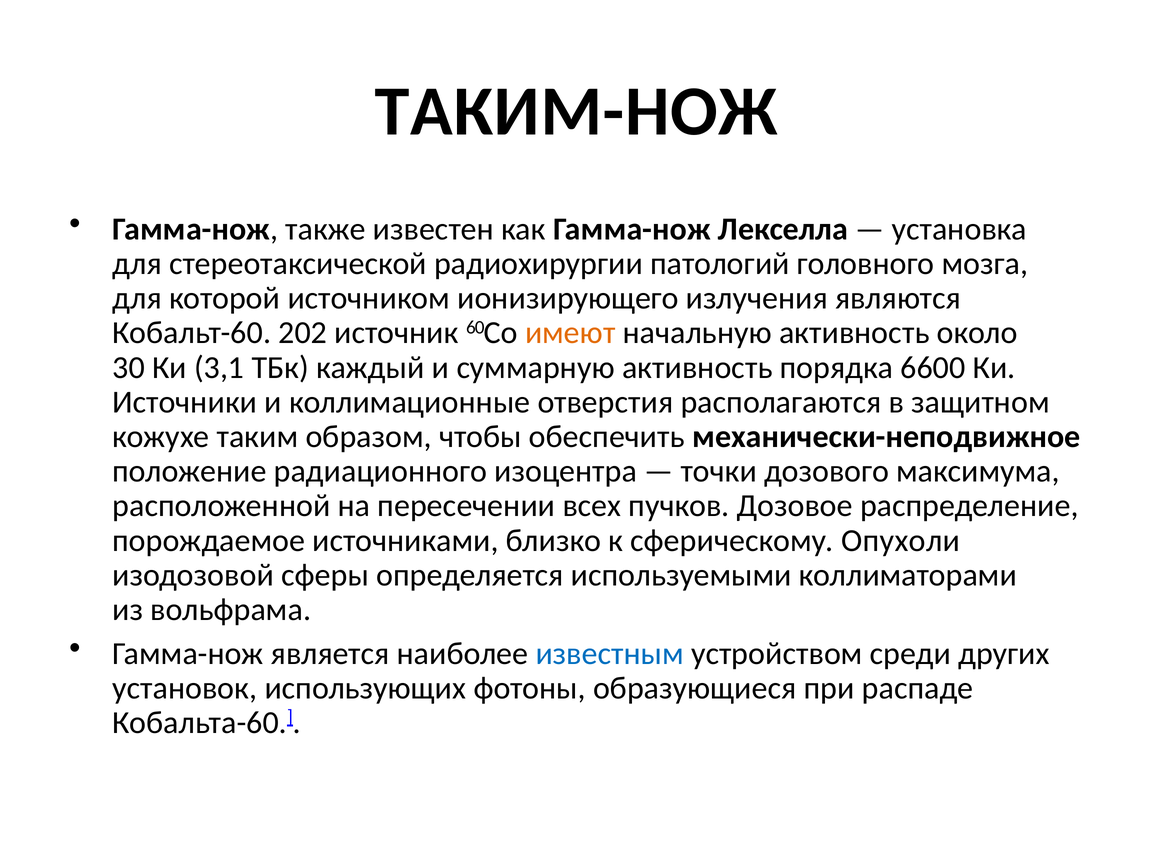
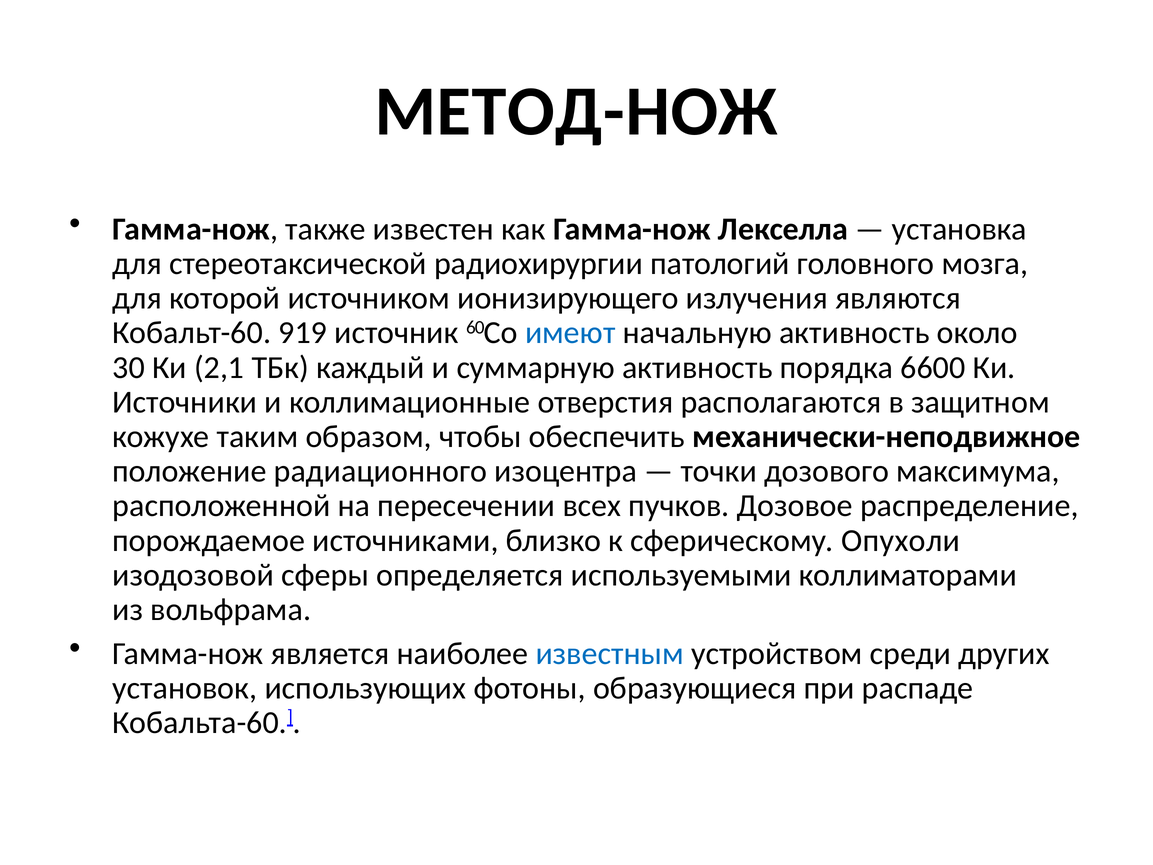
ТАКИМ-НОЖ: ТАКИМ-НОЖ -> МЕТОД-НОЖ
202: 202 -> 919
имеют colour: orange -> blue
3,1: 3,1 -> 2,1
